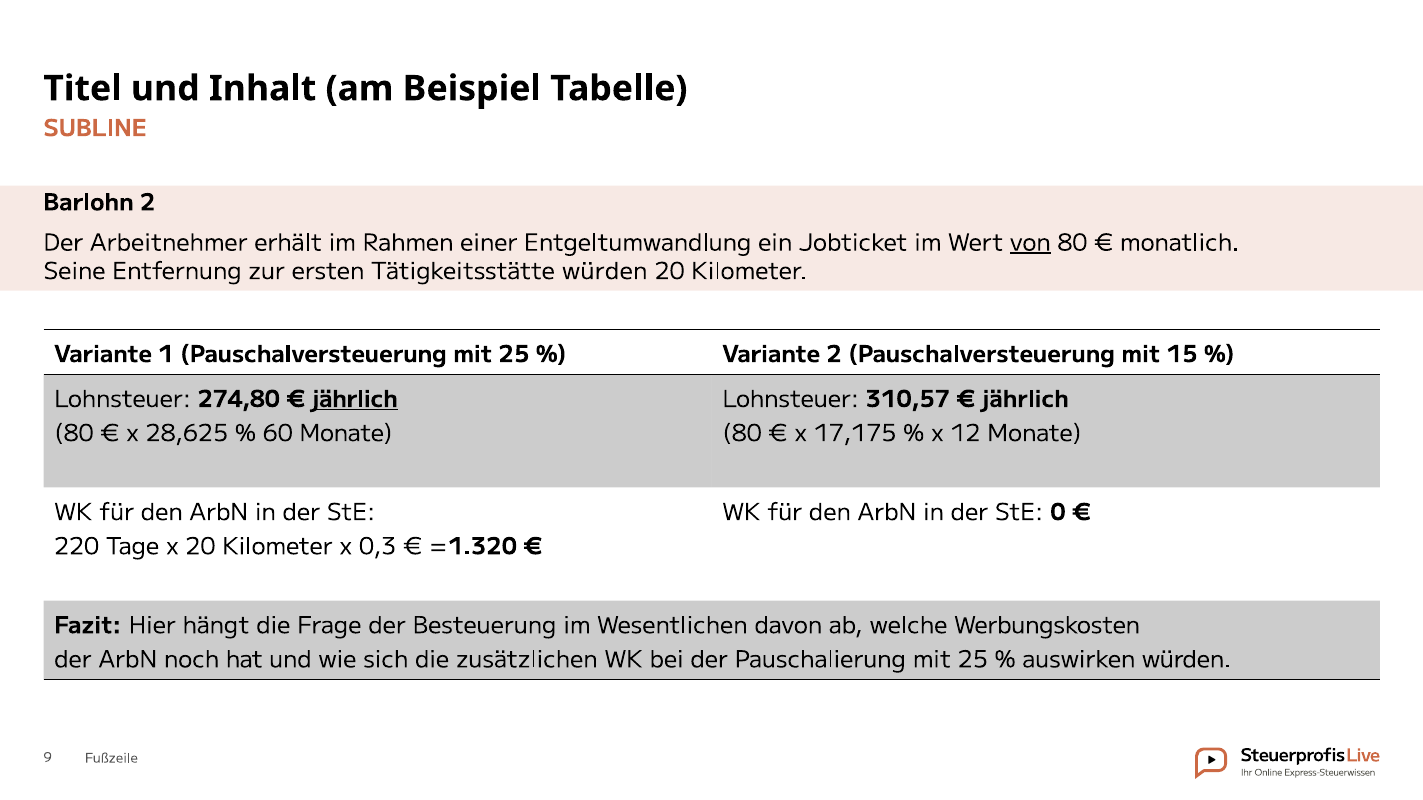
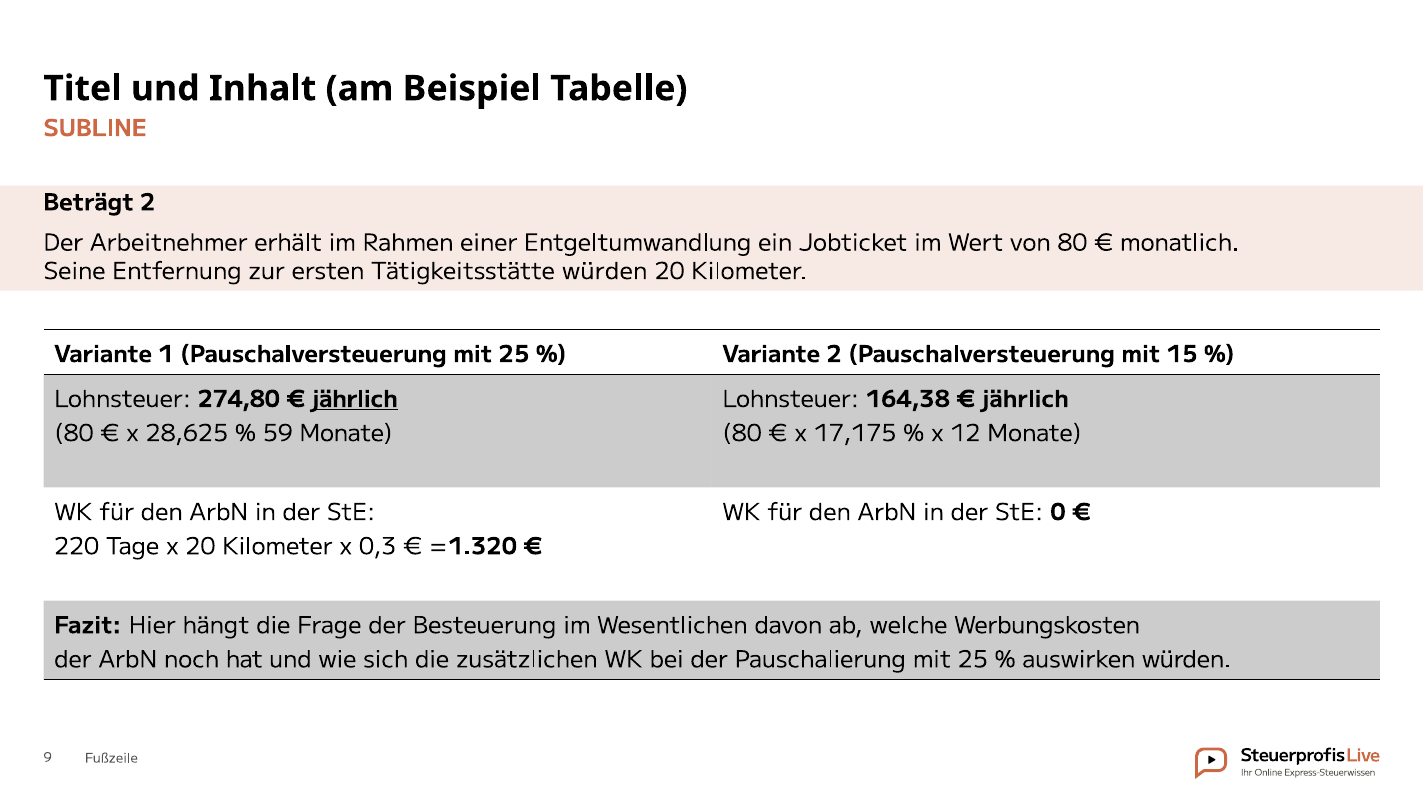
Barlohn: Barlohn -> Beträgt
von underline: present -> none
310,57: 310,57 -> 164,38
60: 60 -> 59
